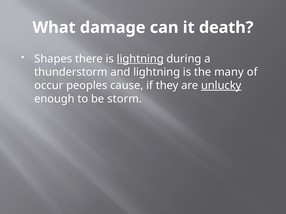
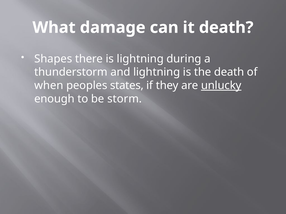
lightning at (140, 59) underline: present -> none
the many: many -> death
occur: occur -> when
cause: cause -> states
